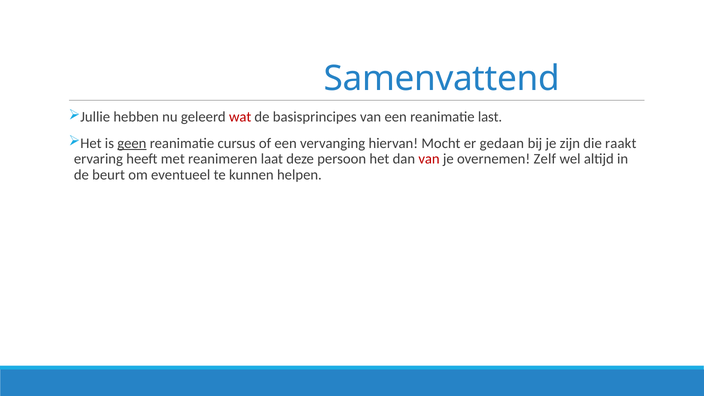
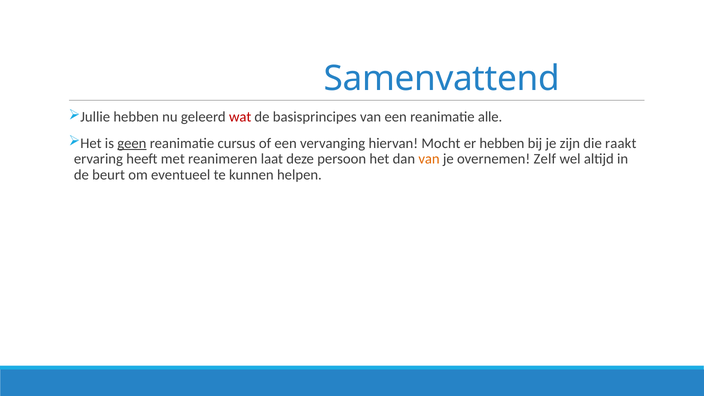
last: last -> alle
er gedaan: gedaan -> hebben
van at (429, 159) colour: red -> orange
